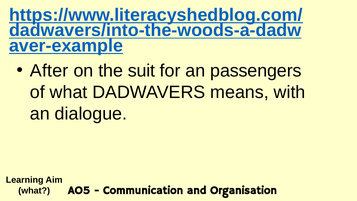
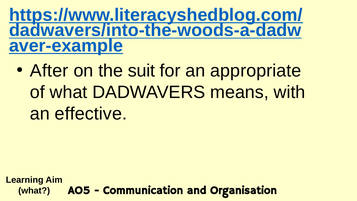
passengers: passengers -> appropriate
dialogue: dialogue -> effective
